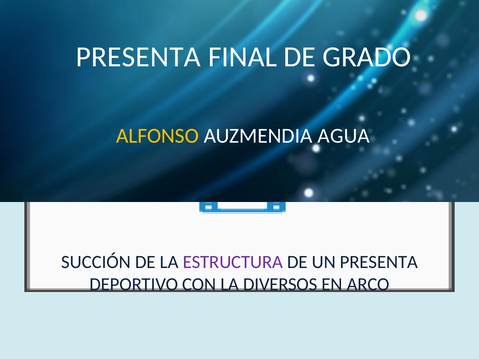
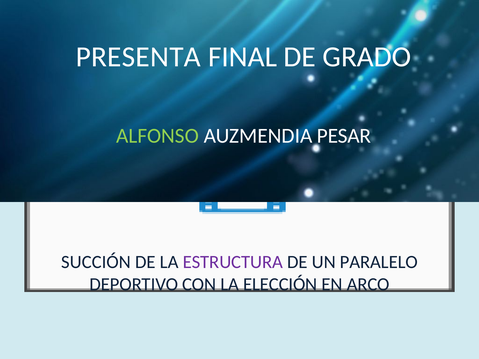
ALFONSO colour: yellow -> light green
AGUA: AGUA -> PESAR
UN PRESENTA: PRESENTA -> PARALELO
DIVERSOS: DIVERSOS -> ELECCIÓN
